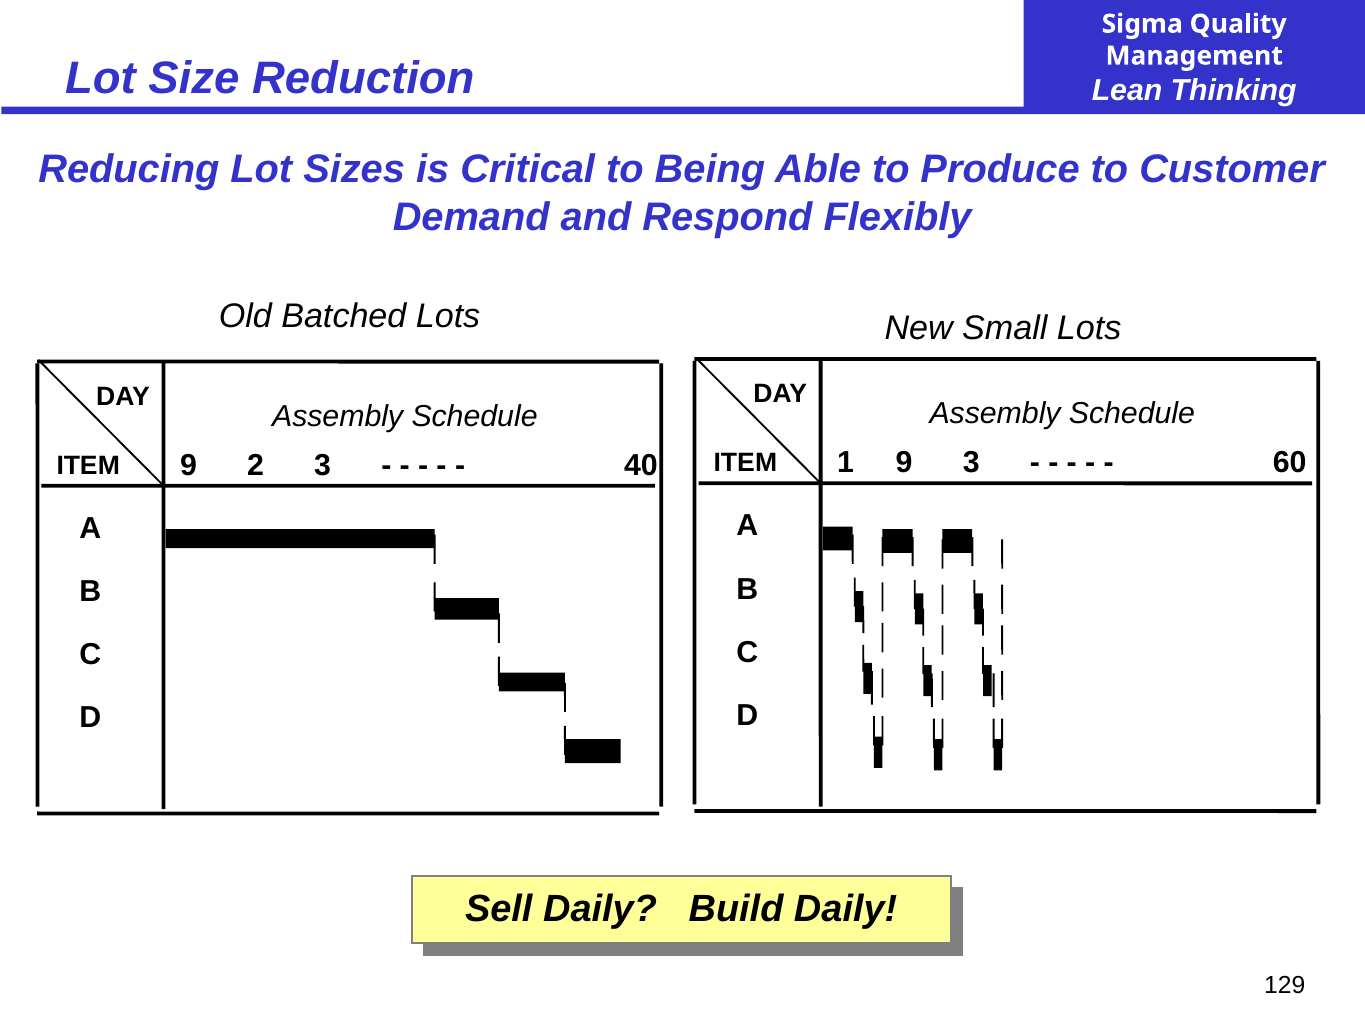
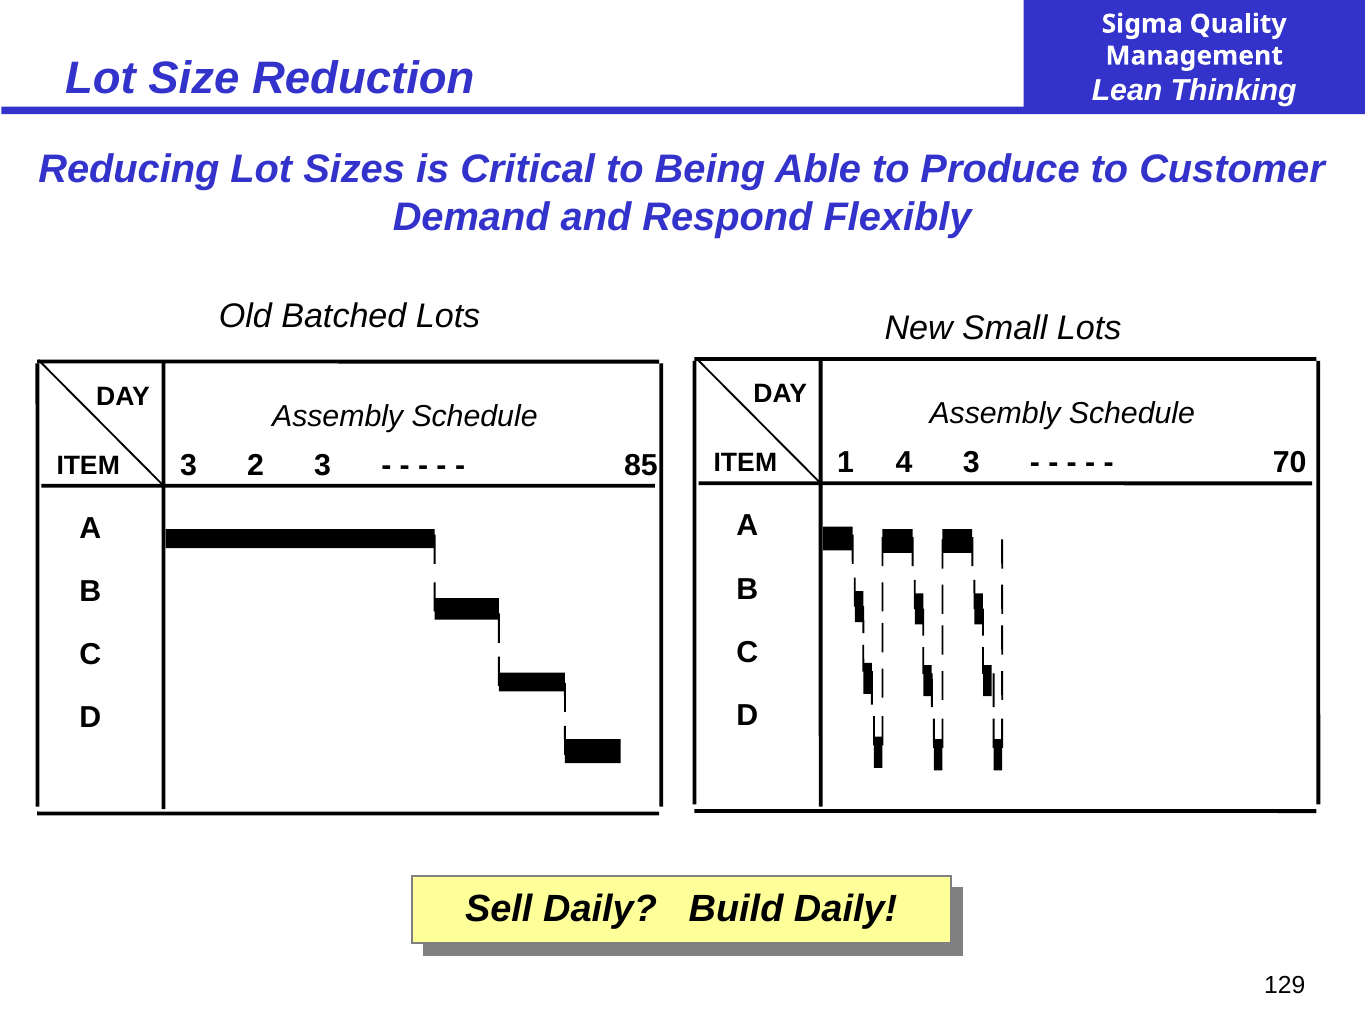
1 9: 9 -> 4
60: 60 -> 70
ITEM 9: 9 -> 3
40: 40 -> 85
